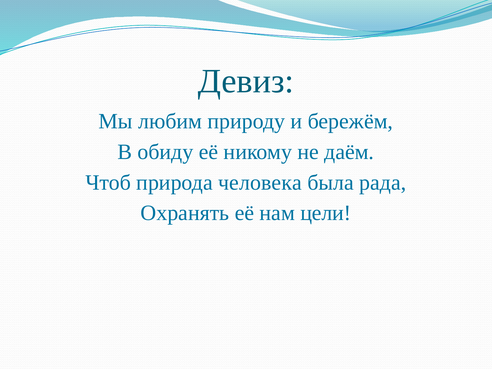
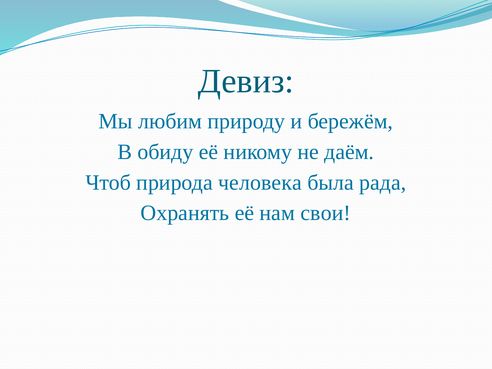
цели: цели -> свои
